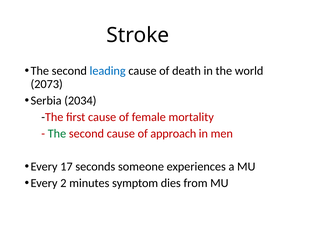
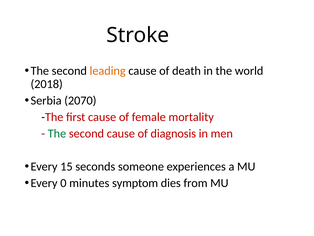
leading colour: blue -> orange
2073: 2073 -> 2018
2034: 2034 -> 2070
approach: approach -> diagnosis
17: 17 -> 15
2: 2 -> 0
